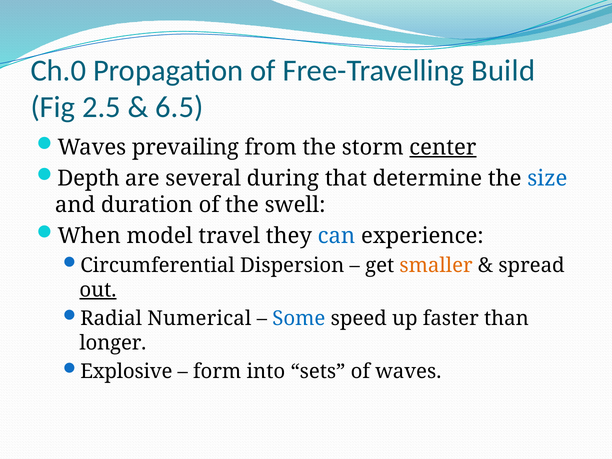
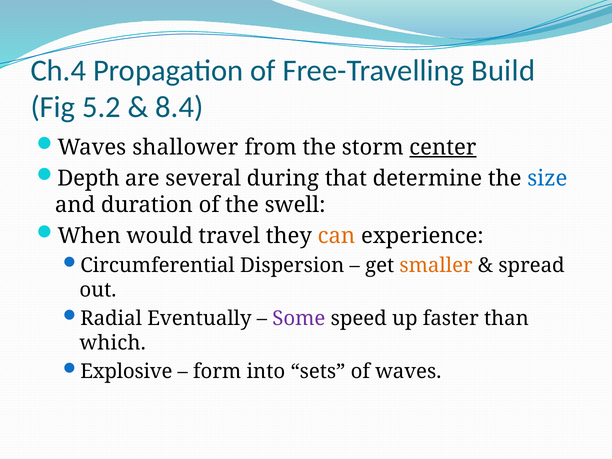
Ch.0: Ch.0 -> Ch.4
2.5: 2.5 -> 5.2
6.5: 6.5 -> 8.4
prevailing: prevailing -> shallower
model: model -> would
can colour: blue -> orange
out underline: present -> none
Numerical: Numerical -> Eventually
Some colour: blue -> purple
longer: longer -> which
